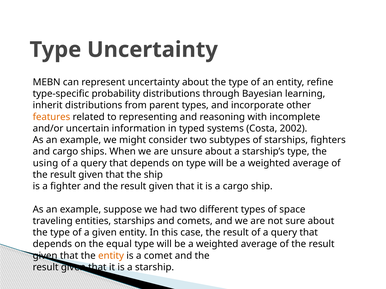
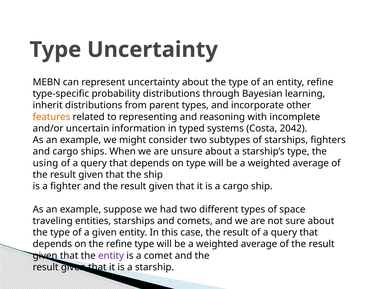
2002: 2002 -> 2042
the equal: equal -> refine
entity at (111, 256) colour: orange -> purple
